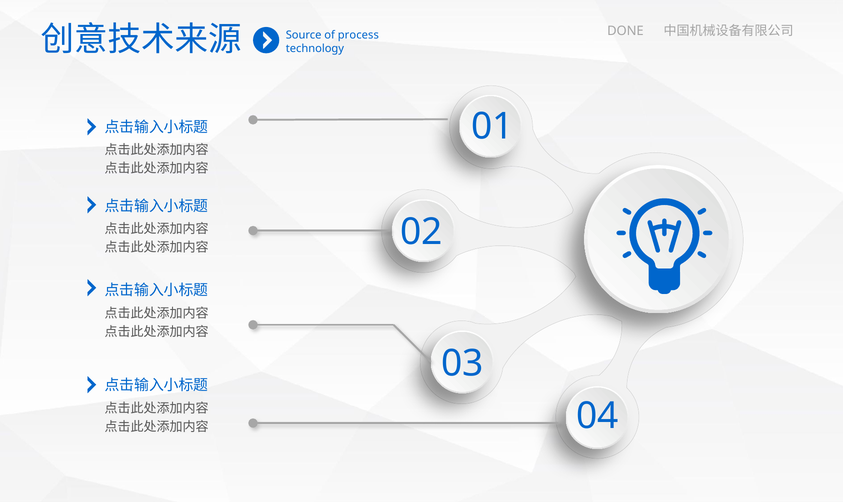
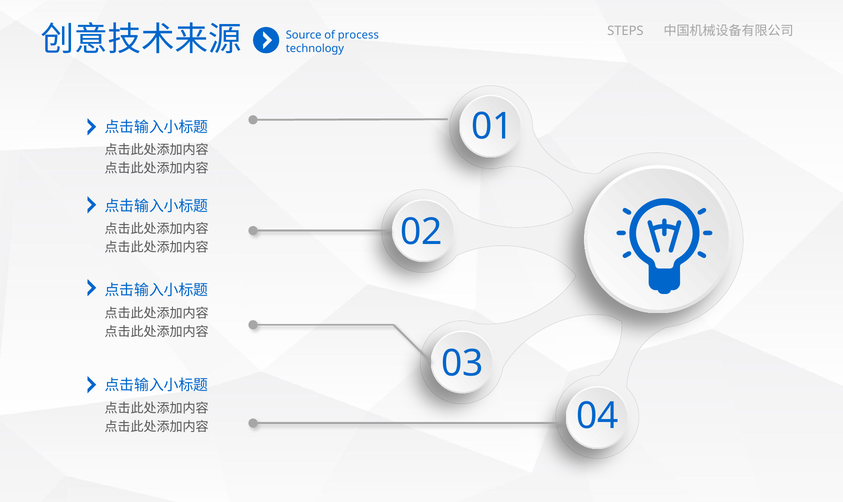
DONE: DONE -> STEPS
